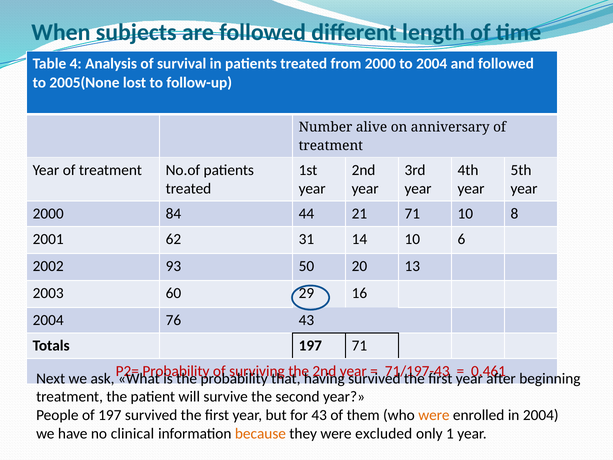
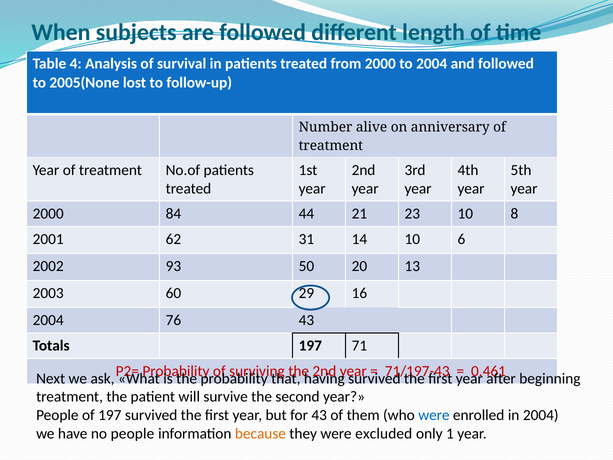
21 71: 71 -> 23
were at (434, 415) colour: orange -> blue
no clinical: clinical -> people
